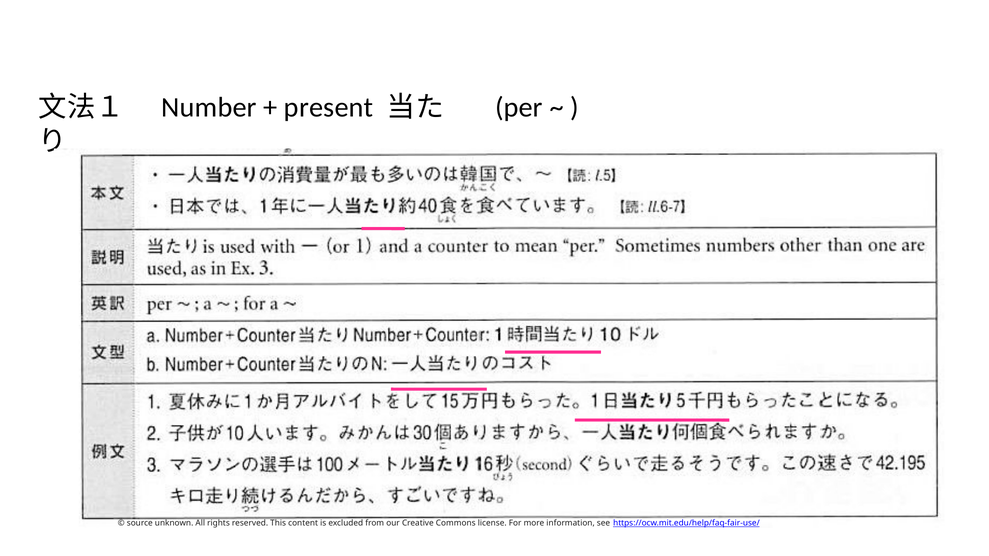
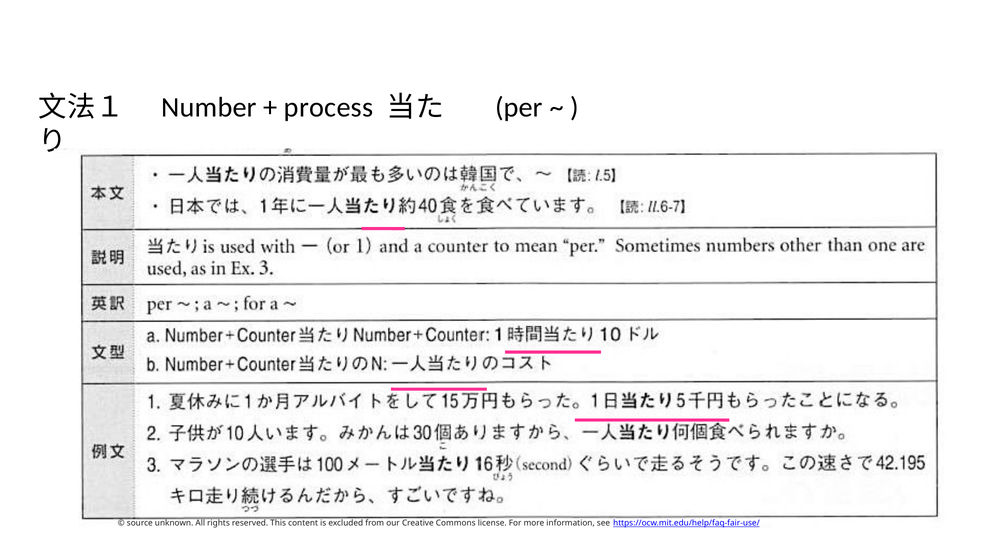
present: present -> process
